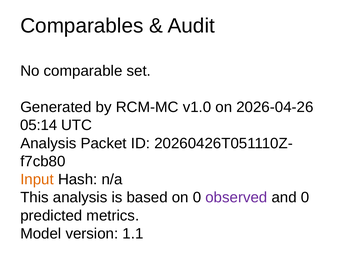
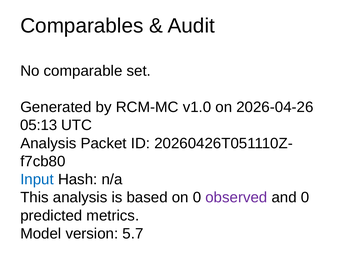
05:14: 05:14 -> 05:13
Input colour: orange -> blue
1.1: 1.1 -> 5.7
